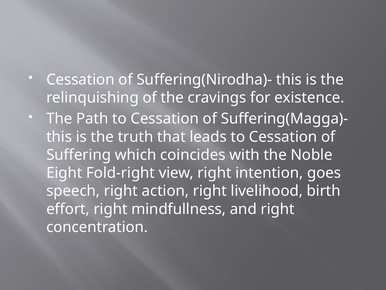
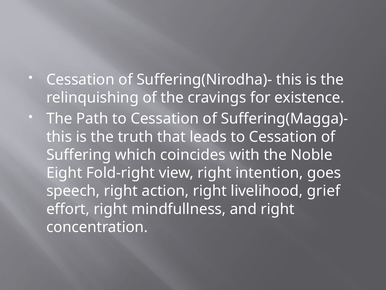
birth: birth -> grief
